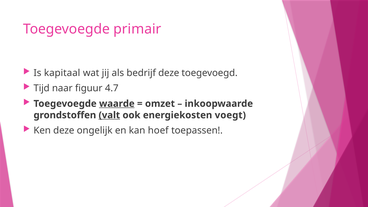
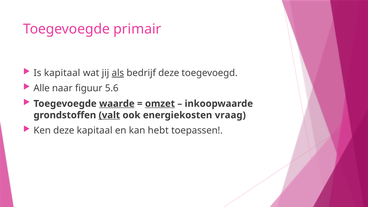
als underline: none -> present
Tijd: Tijd -> Alle
4.7: 4.7 -> 5.6
omzet underline: none -> present
voegt: voegt -> vraag
deze ongelijk: ongelijk -> kapitaal
hoef: hoef -> hebt
